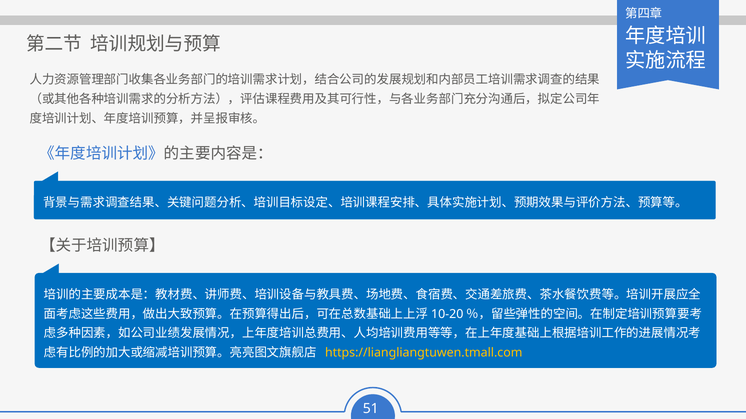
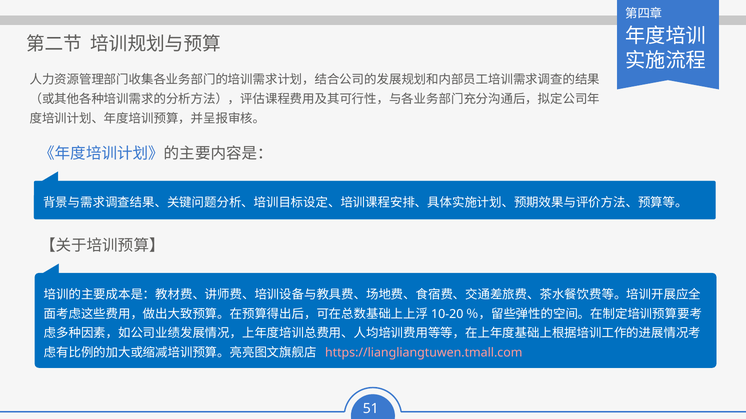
https://liangliangtuwen.tmall.com colour: yellow -> pink
